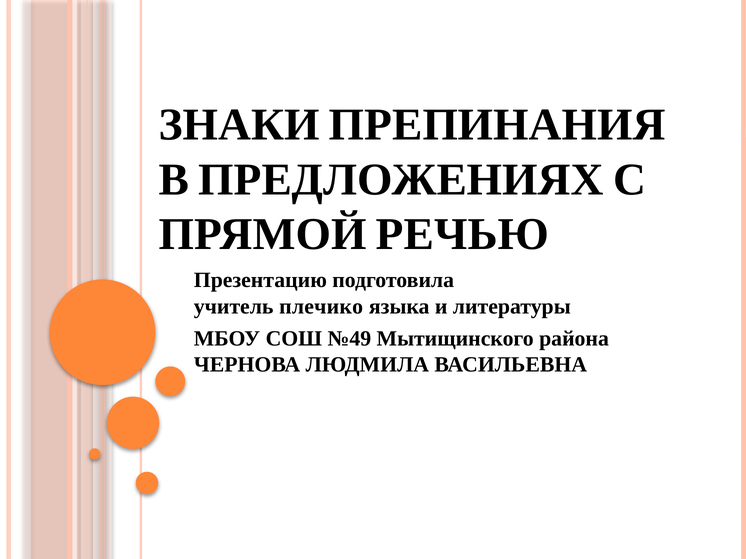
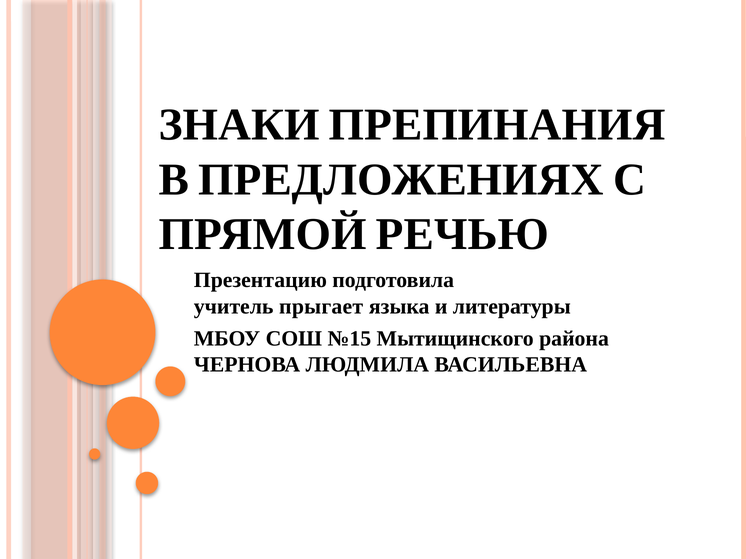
плечико: плечико -> прыгает
№49: №49 -> №15
